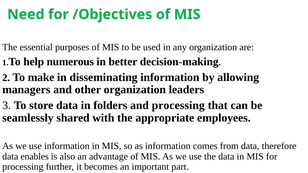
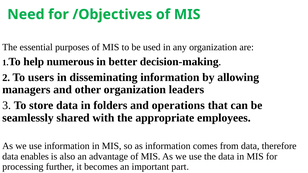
make: make -> users
and processing: processing -> operations
